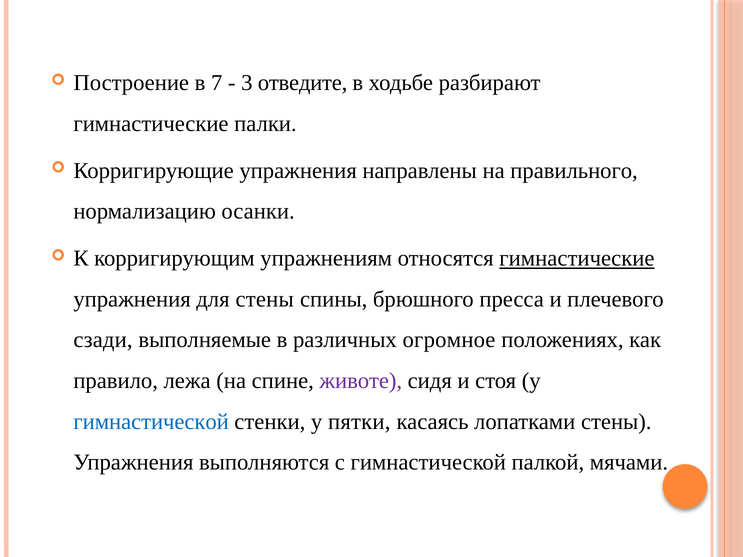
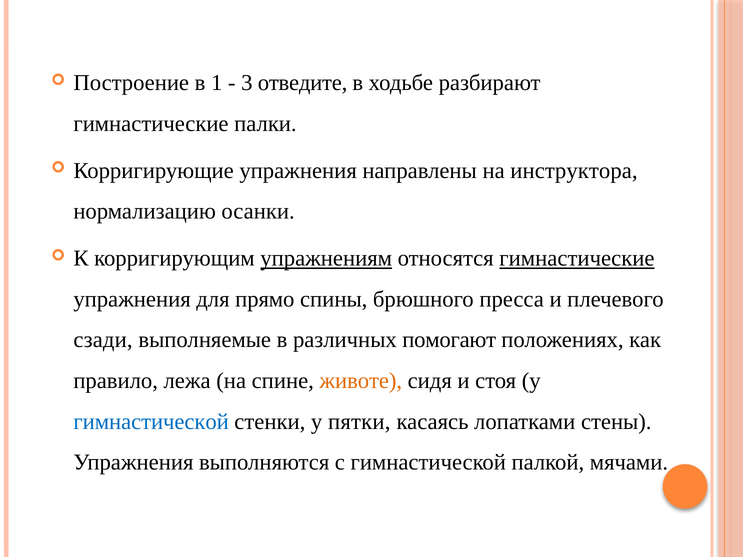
7: 7 -> 1
правильного: правильного -> инструктора
упражнениям underline: none -> present
для стены: стены -> прямо
огромное: огромное -> помогают
животе colour: purple -> orange
